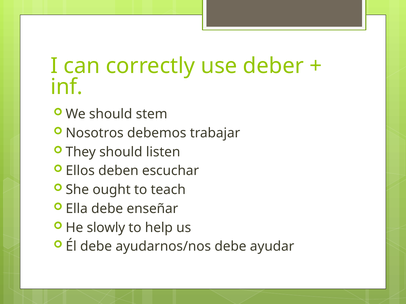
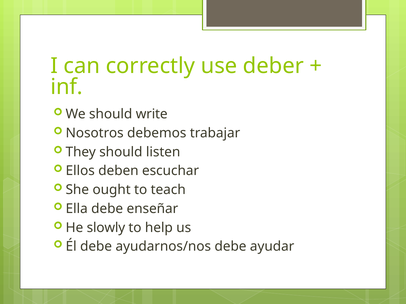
stem: stem -> write
